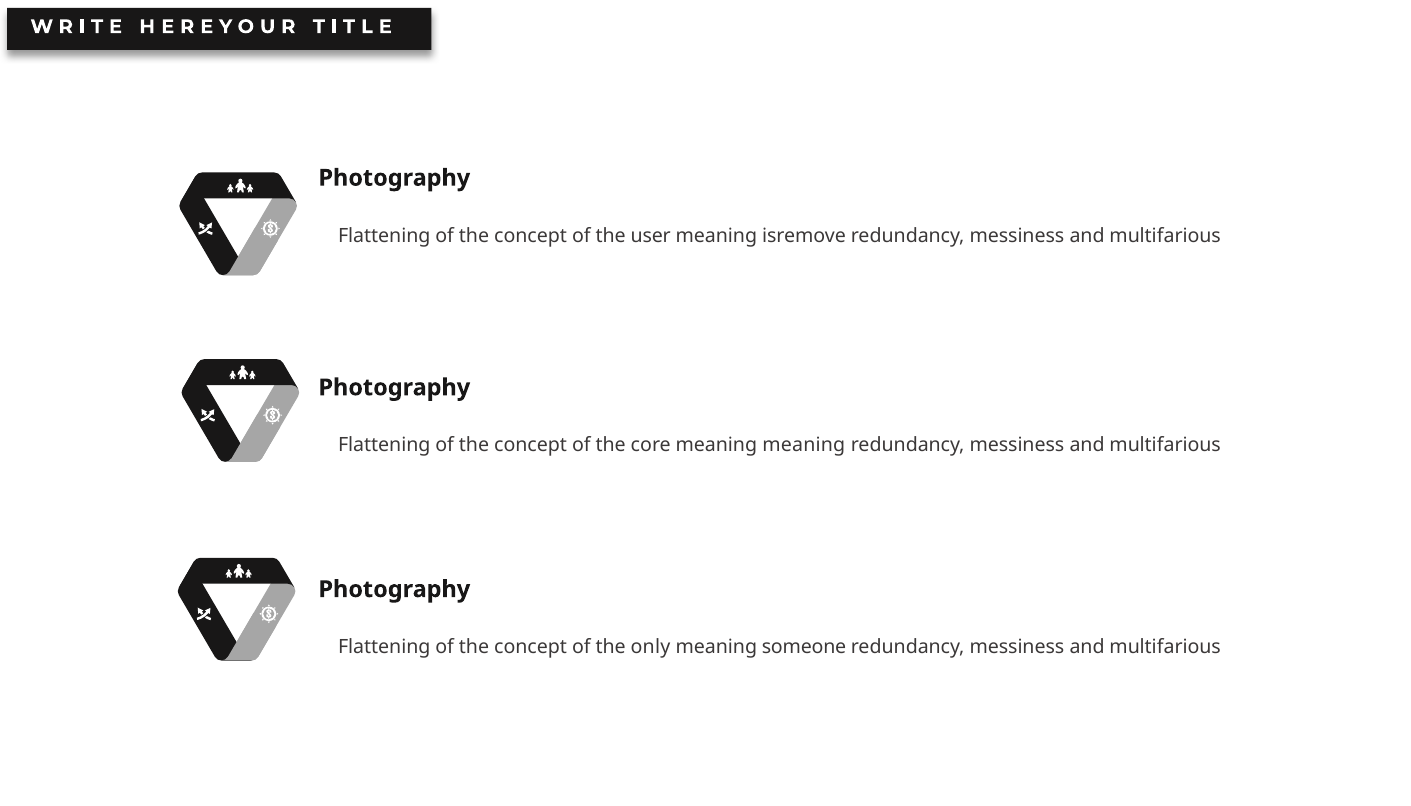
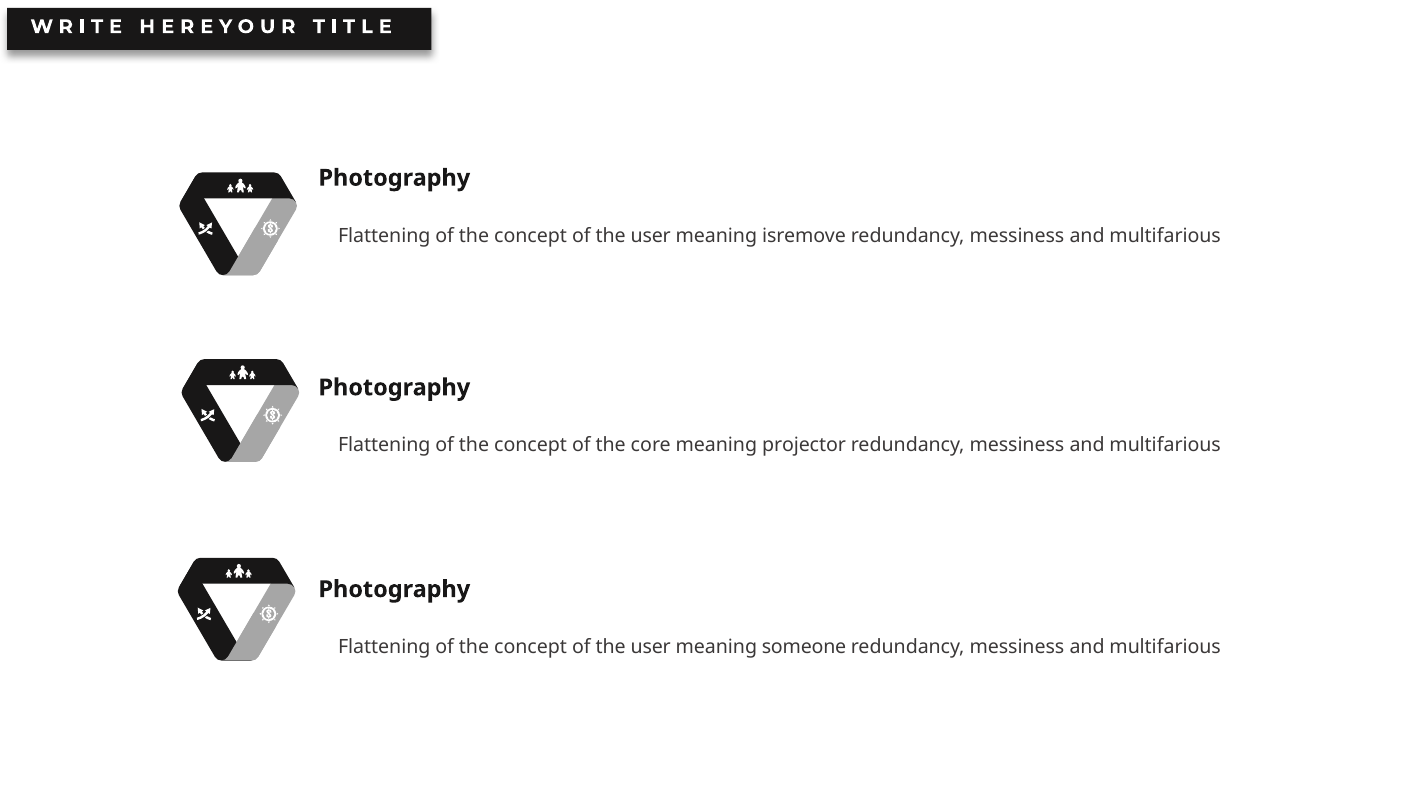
meaning meaning: meaning -> projector
only at (650, 647): only -> user
